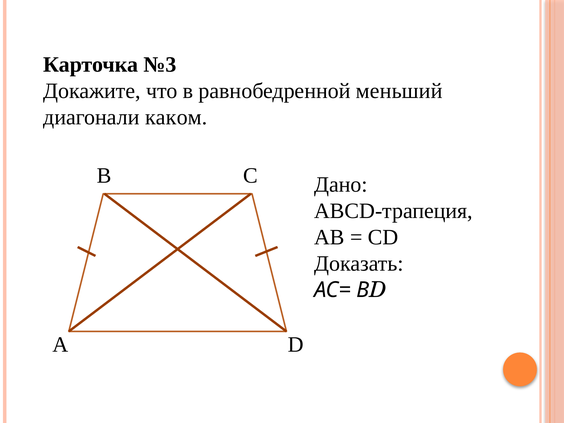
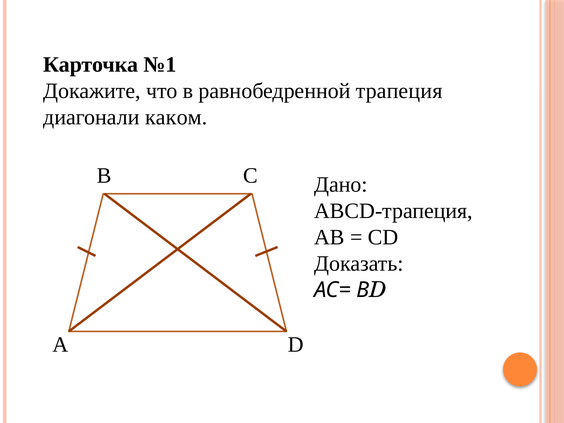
№3: №3 -> №1
меньший: меньший -> трапеция
